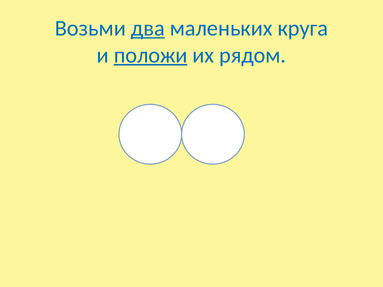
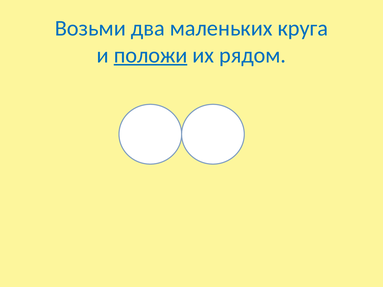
два underline: present -> none
